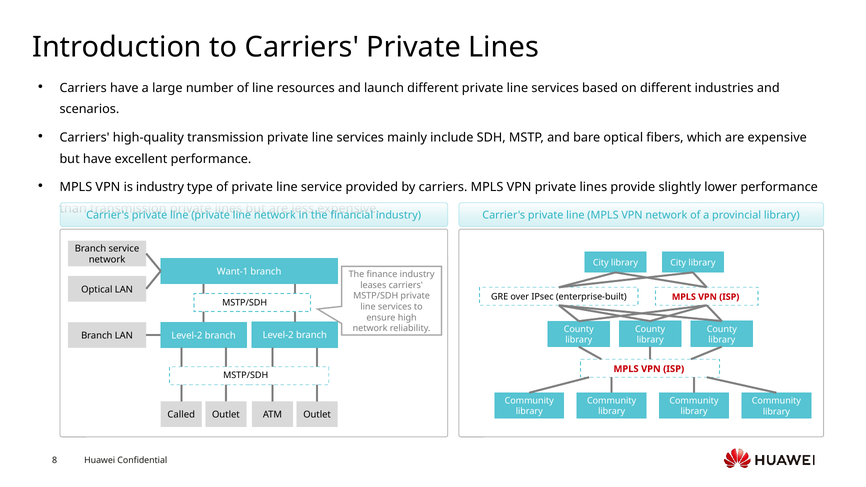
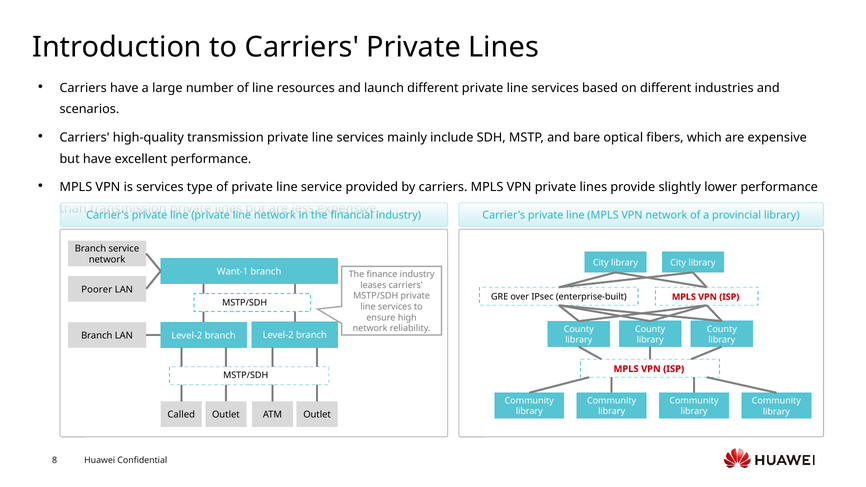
is industry: industry -> services
Optical at (97, 290): Optical -> Poorer
